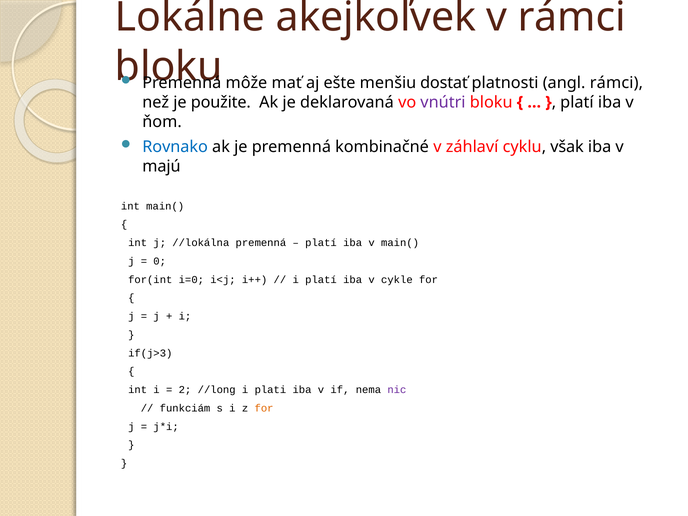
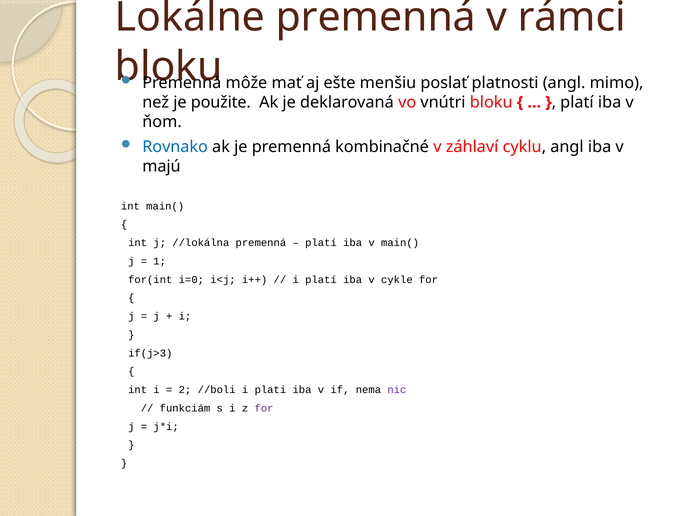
Lokálne akejkoľvek: akejkoľvek -> premenná
dostať: dostať -> poslať
angl rámci: rámci -> mimo
vnútri colour: purple -> black
cyklu však: však -> angl
0: 0 -> 1
//long: //long -> //boli
for at (264, 408) colour: orange -> purple
